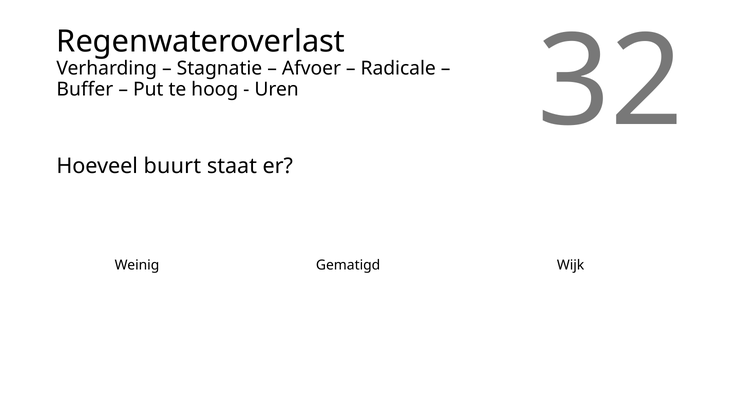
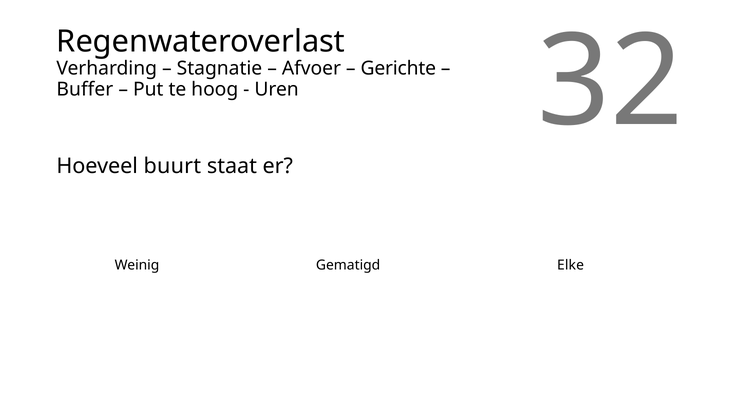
Radicale: Radicale -> Gerichte
Wijk: Wijk -> Elke
